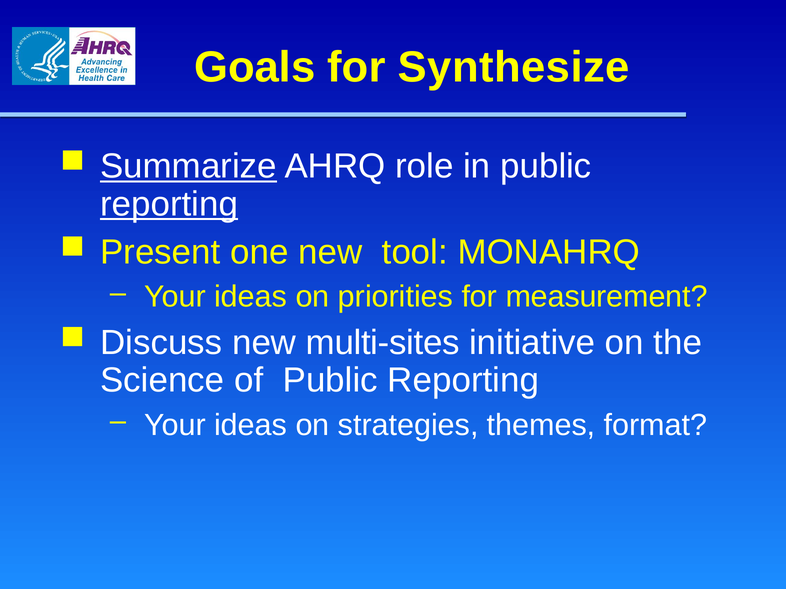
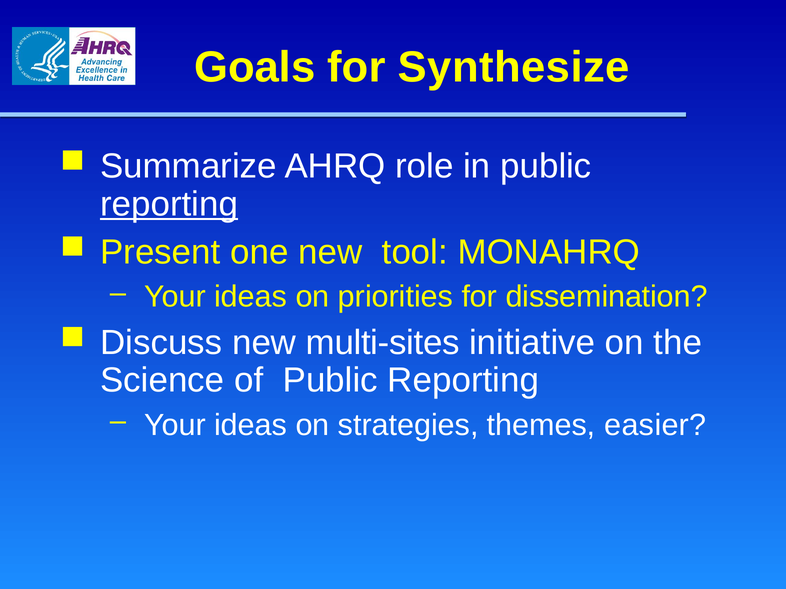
Summarize underline: present -> none
measurement: measurement -> dissemination
format: format -> easier
